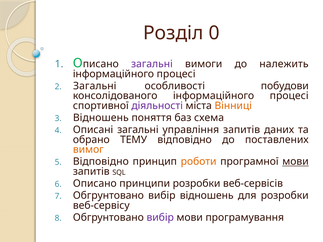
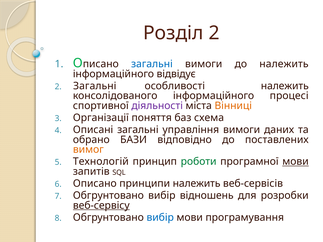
Розділ 0: 0 -> 2
загальні at (152, 64) colour: purple -> blue
процесі at (176, 74): процесі -> відвідує
особливості побудови: побудови -> належить
Відношень at (101, 118): Відношень -> Організації
управління запитів: запитів -> вимоги
ТЕМУ: ТЕМУ -> БАЗИ
Відповідно at (101, 162): Відповідно -> Технологій
роботи colour: orange -> green
принципи розробки: розробки -> належить
веб-сервісу underline: none -> present
вибір at (160, 218) colour: purple -> blue
